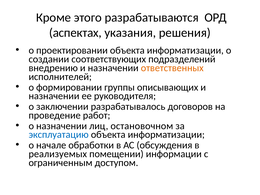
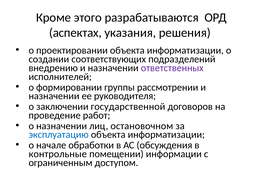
ответственных colour: orange -> purple
описывающих: описывающих -> рассмотрении
разрабатывалось: разрабатывалось -> государственной
реализуемых: реализуемых -> контрольные
